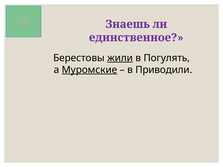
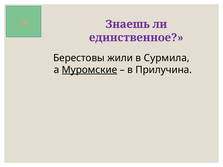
жили underline: present -> none
Погулять: Погулять -> Сурмила
Приводили: Приводили -> Прилучина
